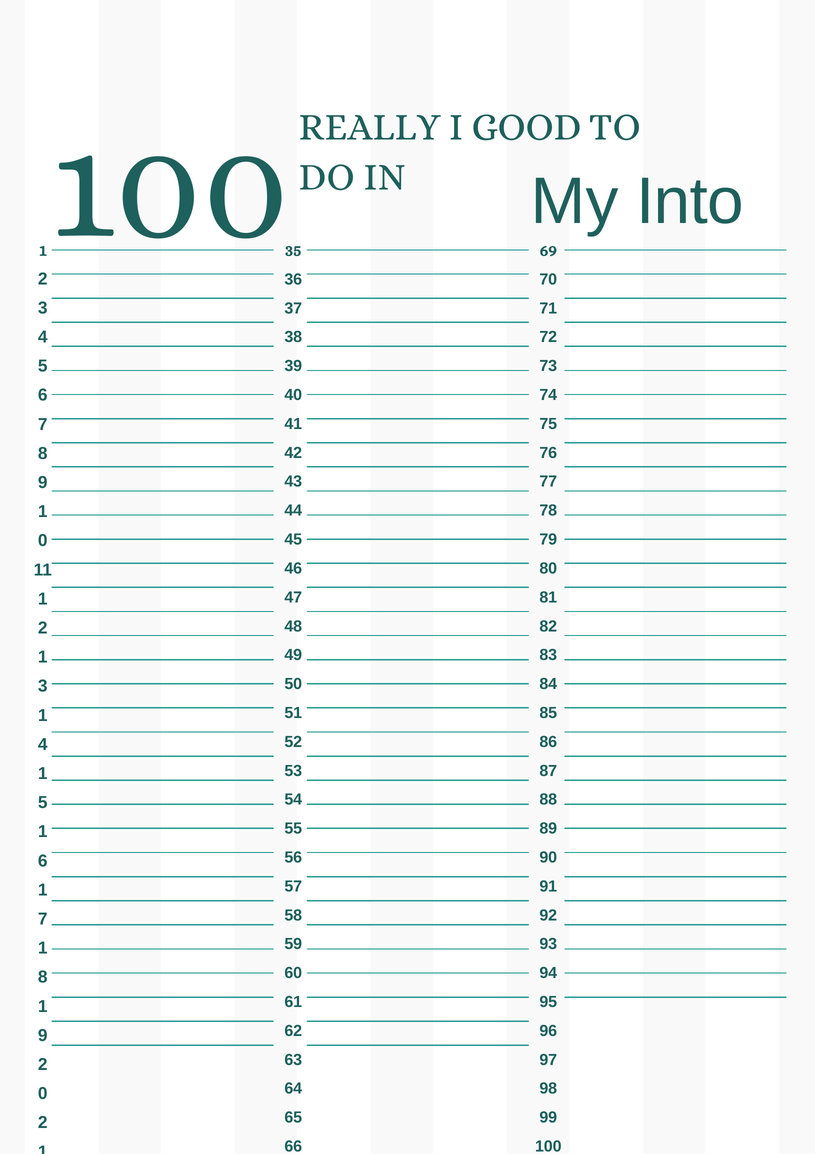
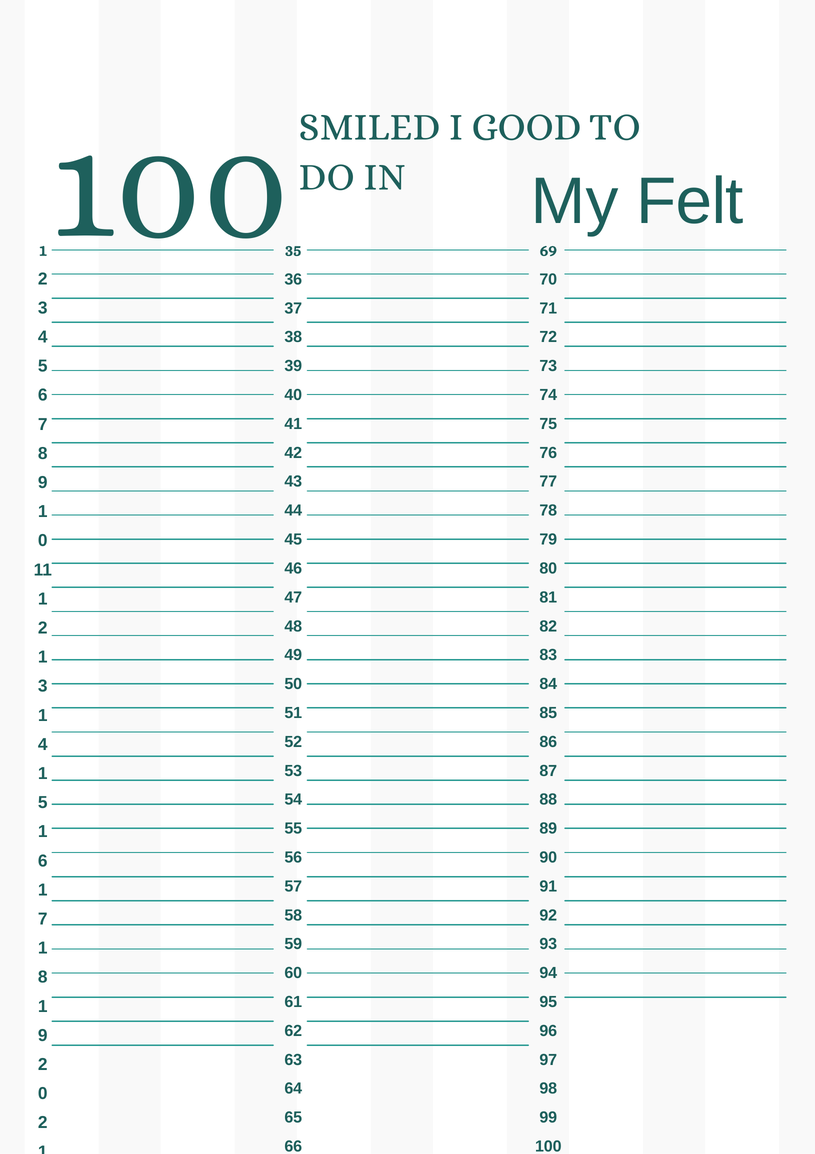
REALLY: REALLY -> SMILED
Into: Into -> Felt
